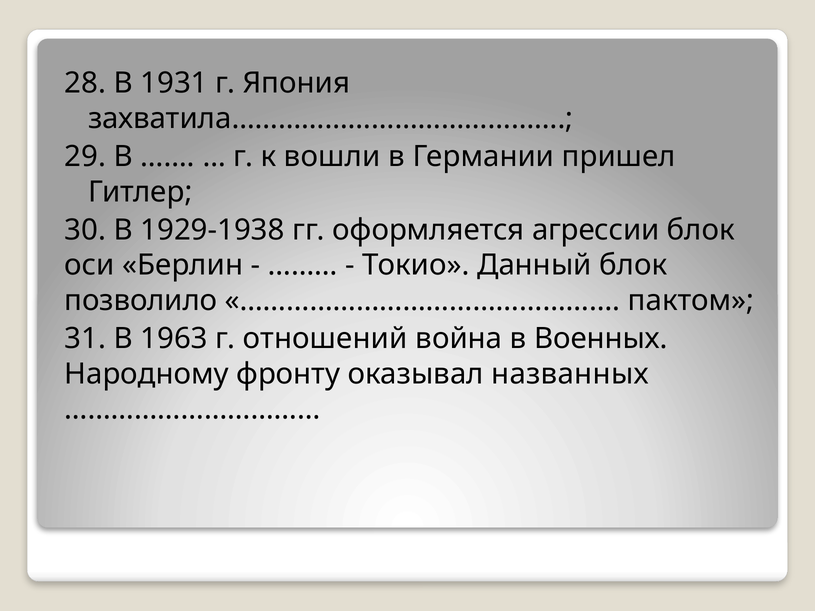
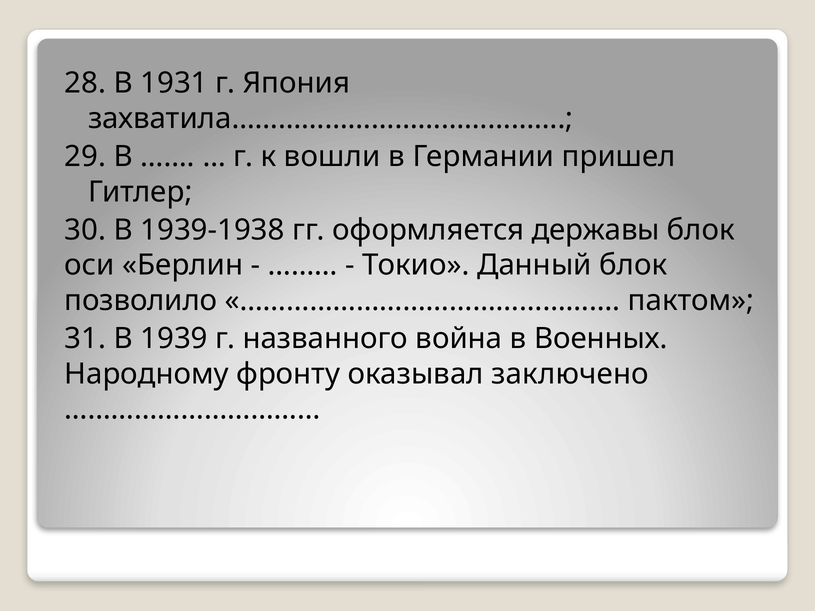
1929-1938: 1929-1938 -> 1939-1938
агрессии: агрессии -> державы
1963: 1963 -> 1939
отношений: отношений -> названного
названных: названных -> заключено
